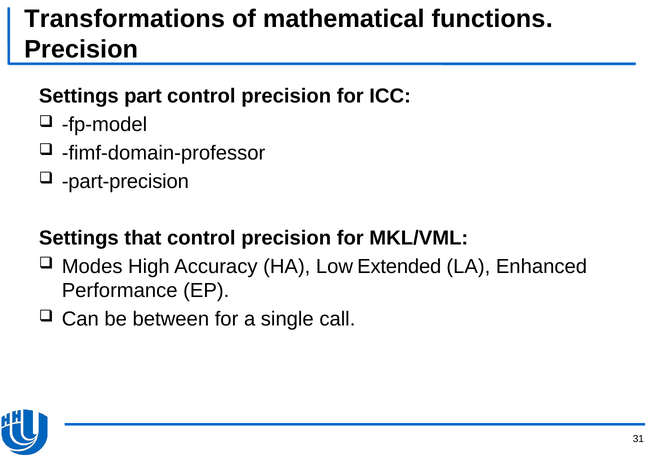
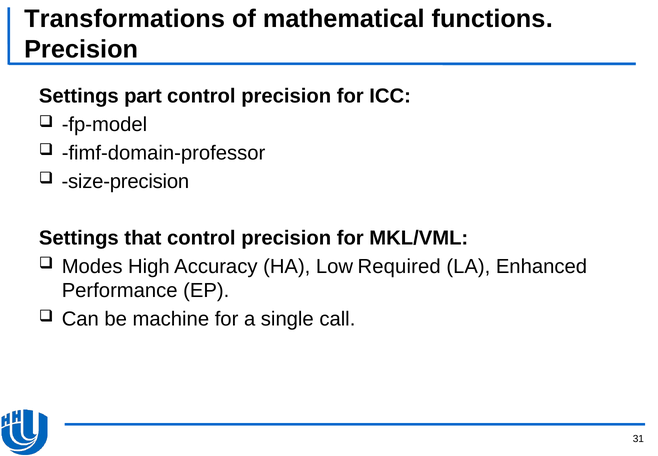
part-precision: part-precision -> size-precision
Extended: Extended -> Required
between: between -> machine
